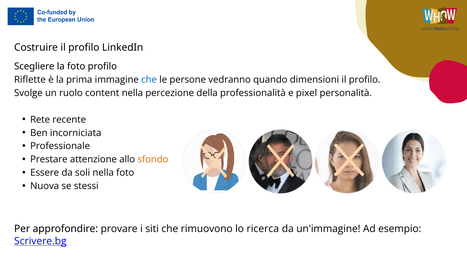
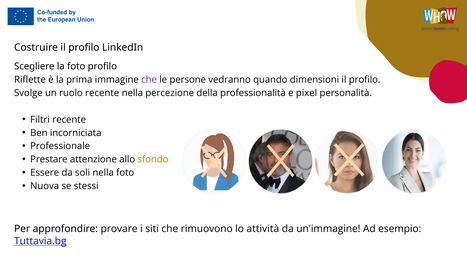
che at (149, 80) colour: blue -> purple
ruolo content: content -> recente
Rete: Rete -> Filtri
ricerca: ricerca -> attività
Scrivere.bg: Scrivere.bg -> Tuttavia.bg
